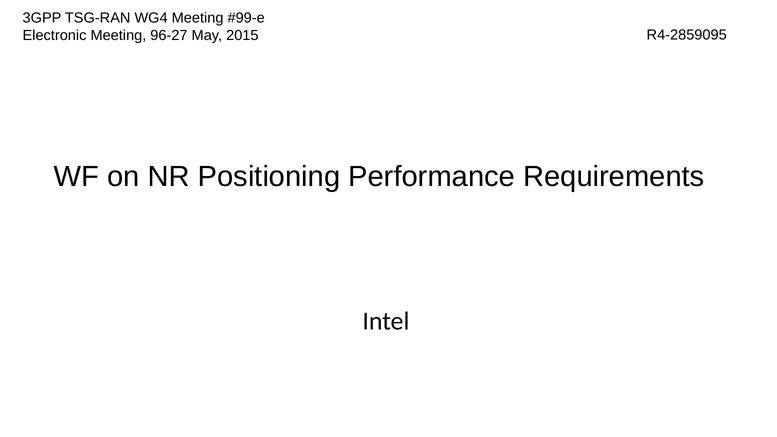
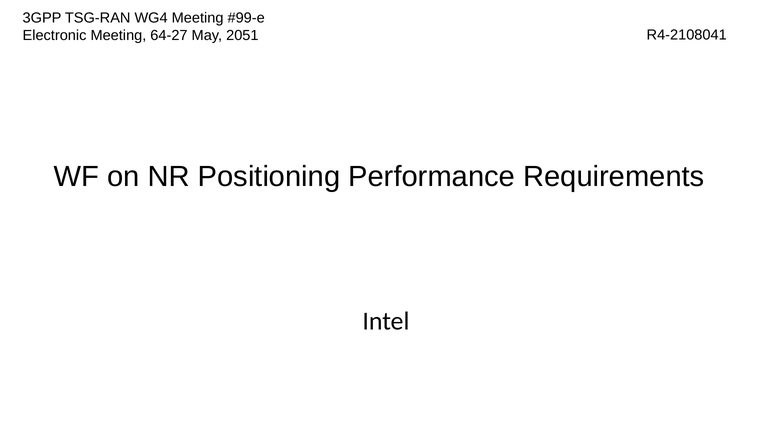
R4-2859095: R4-2859095 -> R4-2108041
96-27: 96-27 -> 64-27
2015: 2015 -> 2051
